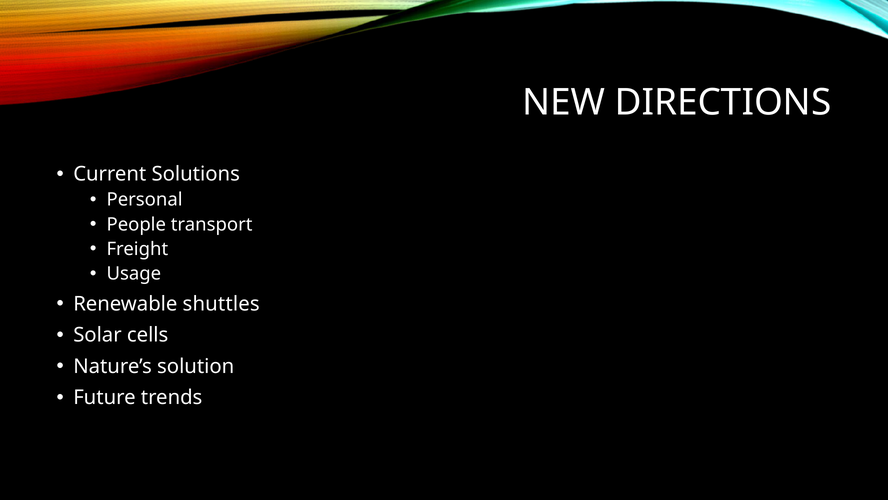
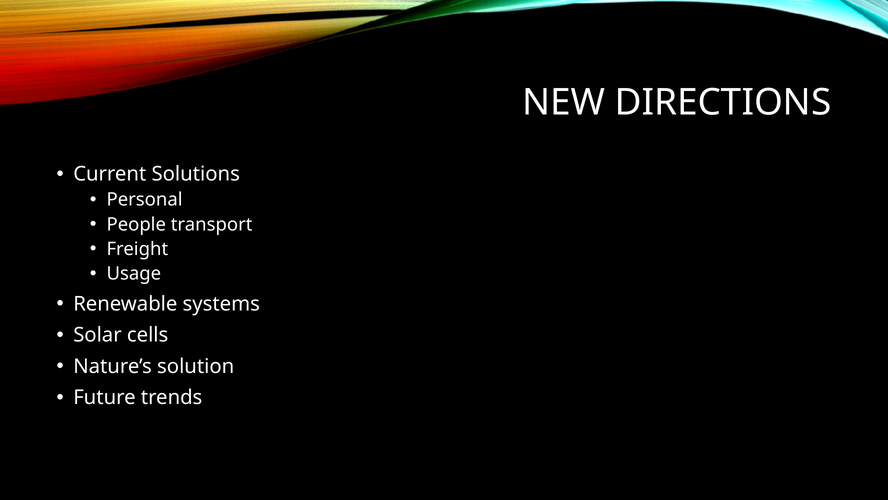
shuttles: shuttles -> systems
